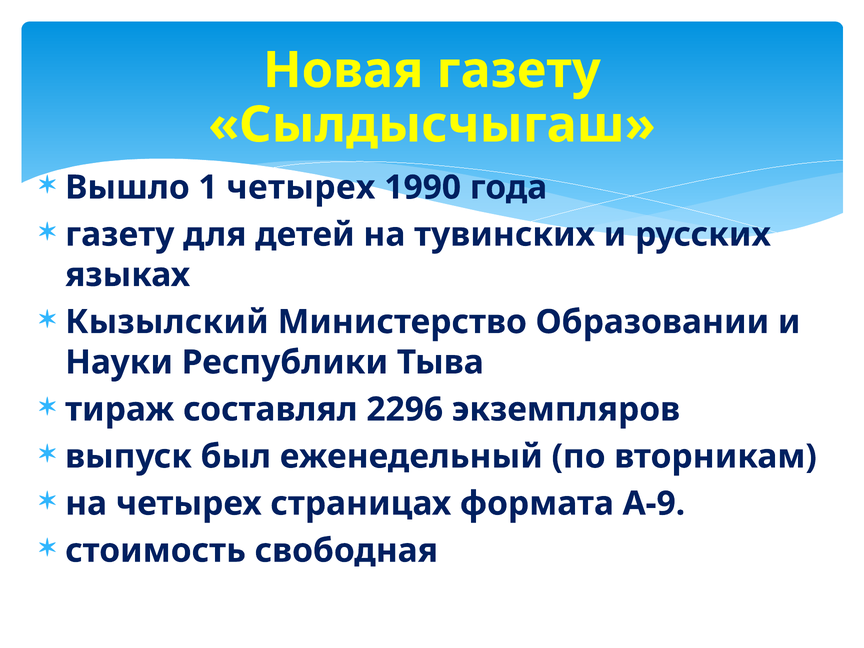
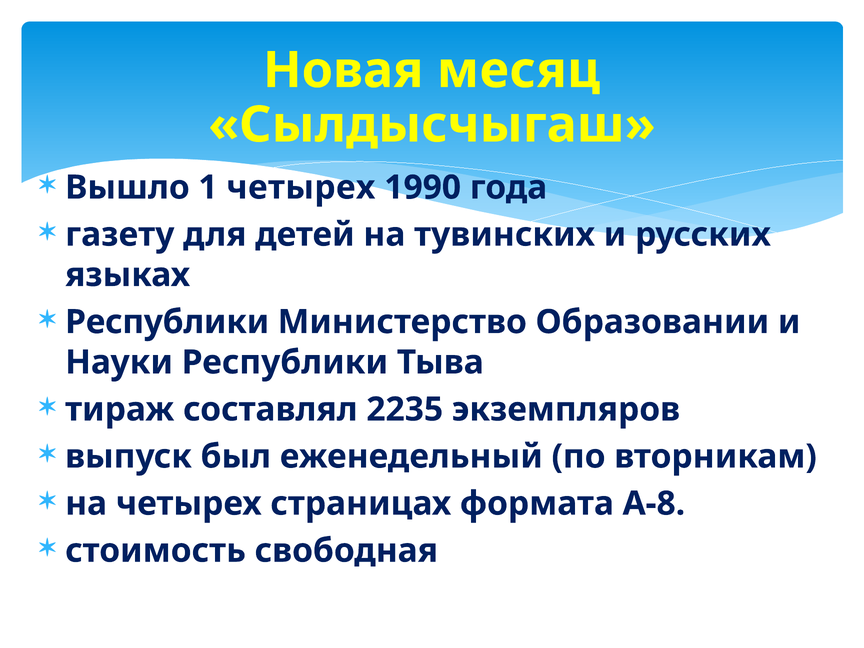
Новая газету: газету -> месяц
Кызылский at (167, 322): Кызылский -> Республики
2296: 2296 -> 2235
А-9: А-9 -> А-8
